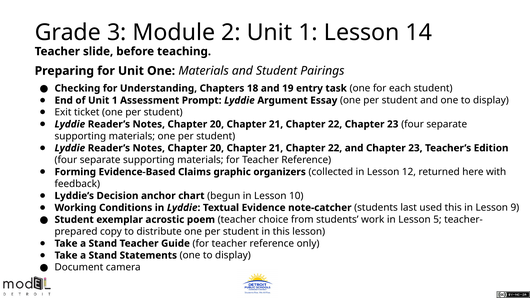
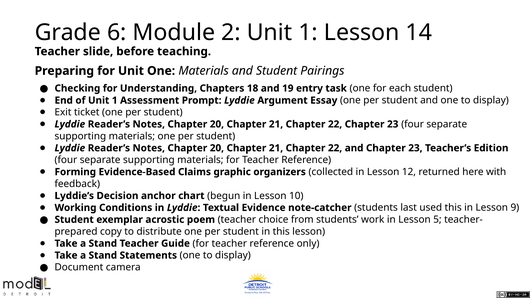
3: 3 -> 6
